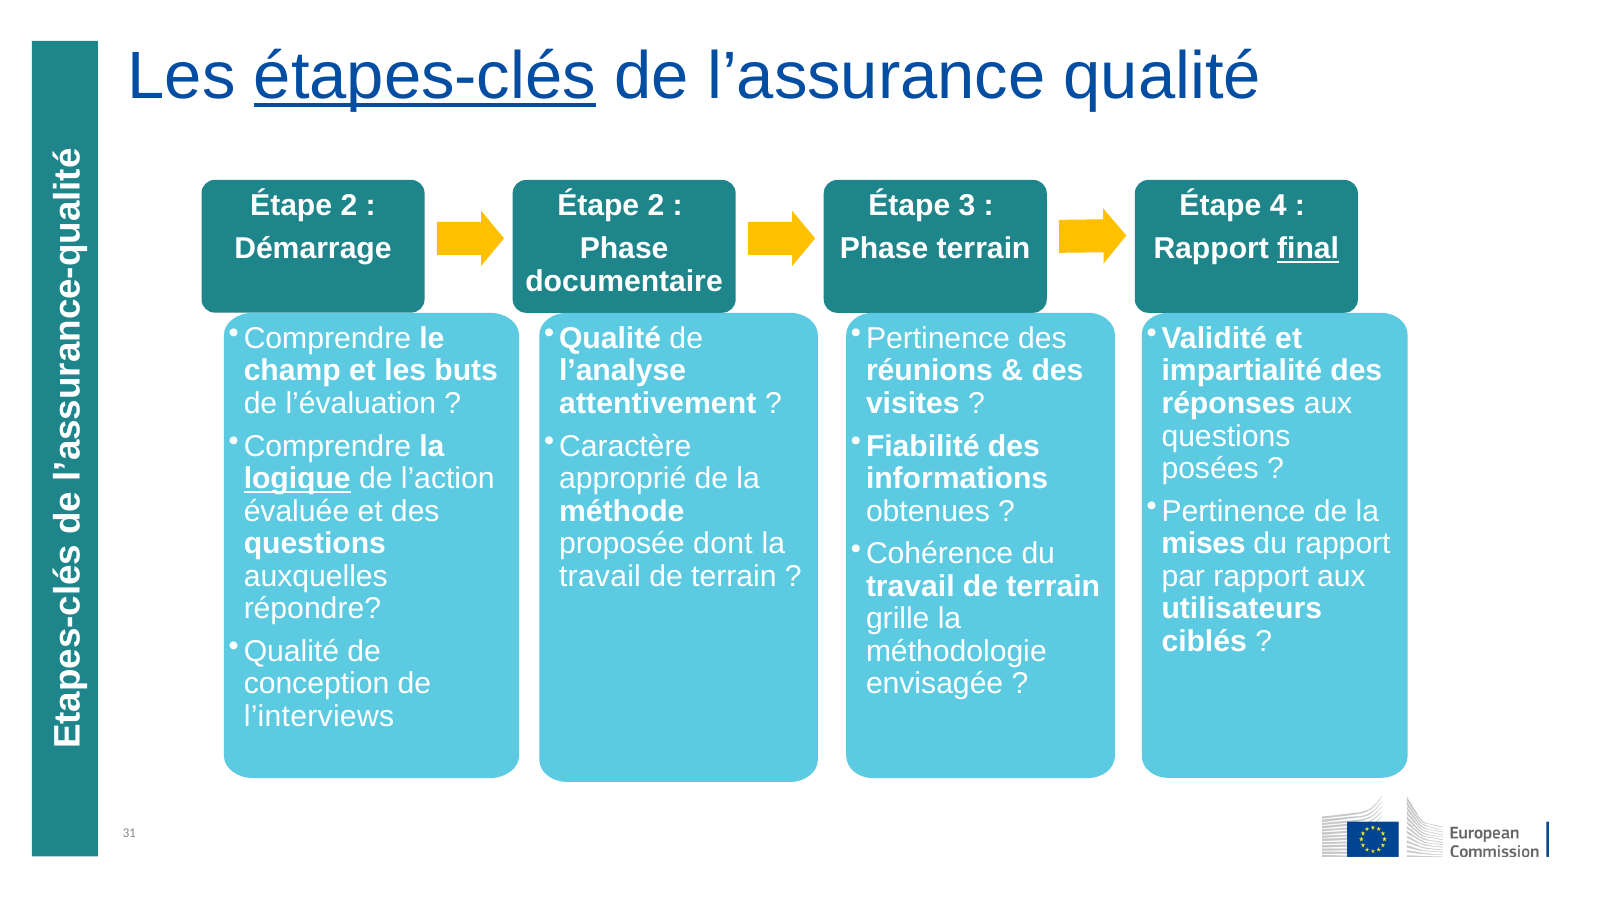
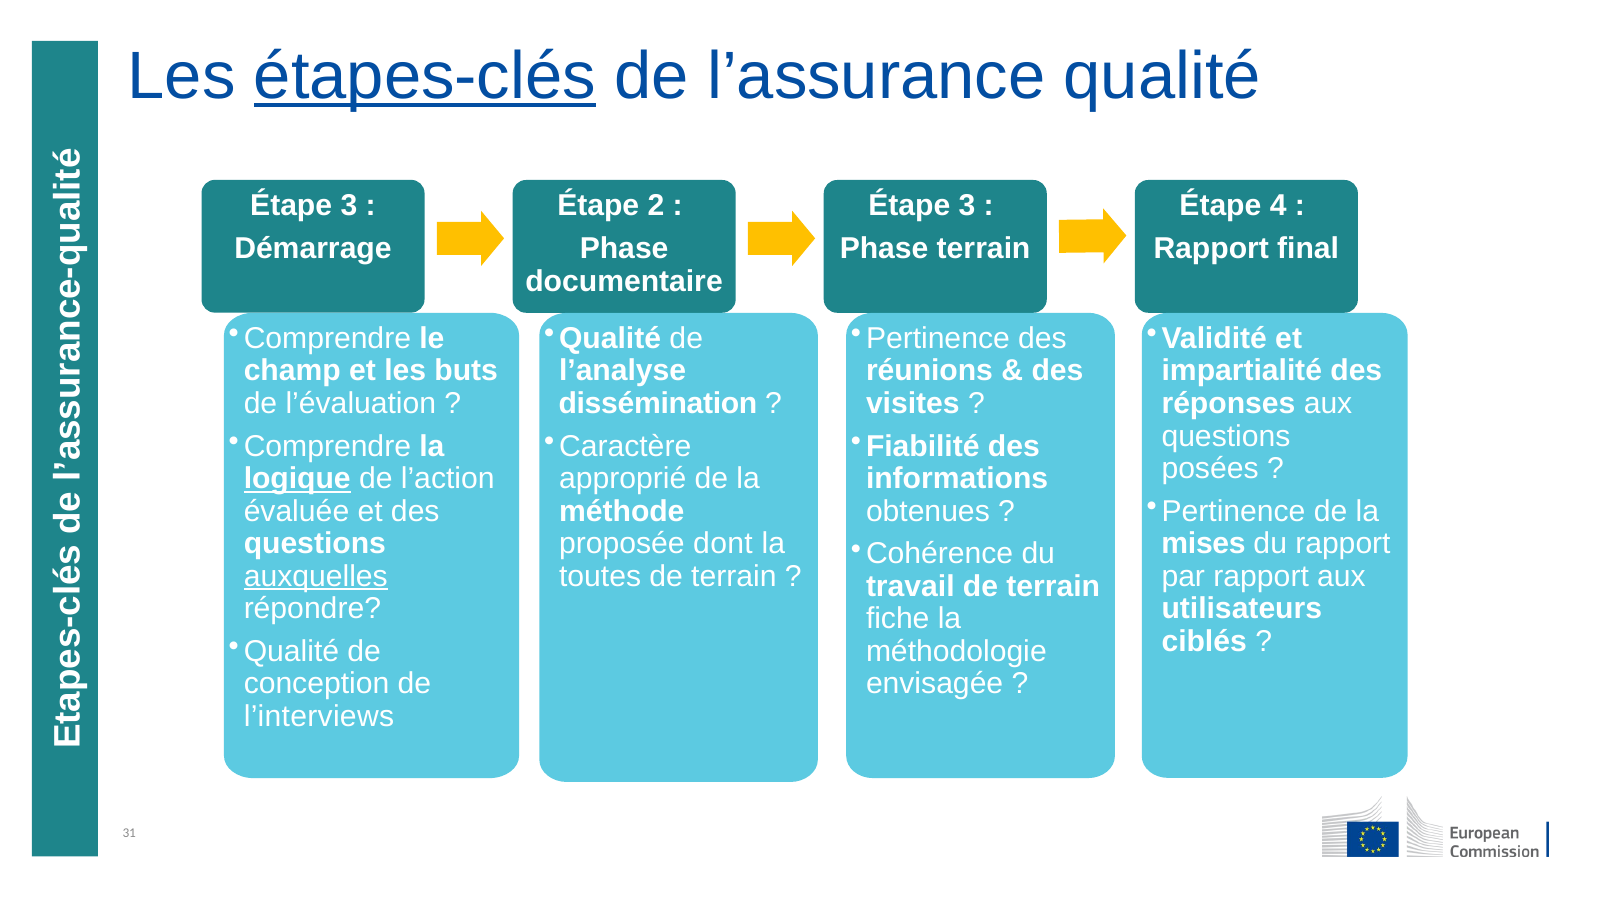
2 at (349, 205): 2 -> 3
final underline: present -> none
attentivement: attentivement -> dissémination
auxquelles underline: none -> present
travail at (600, 576): travail -> toutes
grille: grille -> fiche
